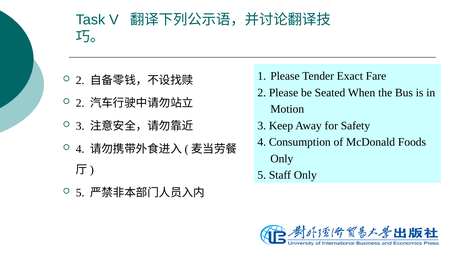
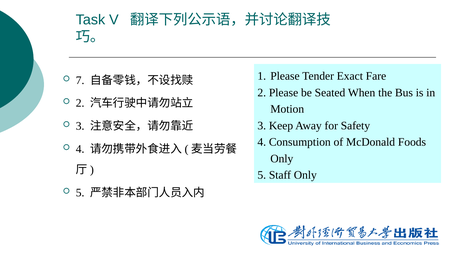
2 at (80, 80): 2 -> 7
